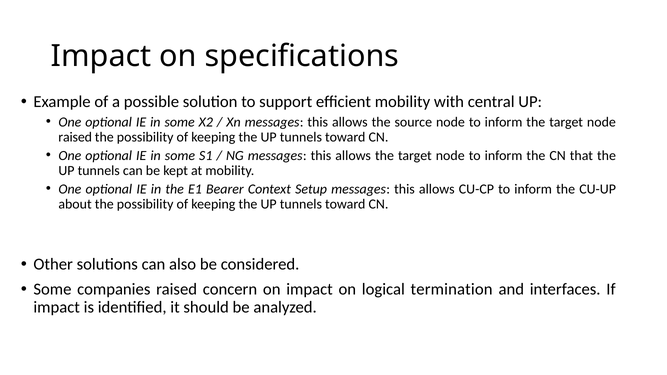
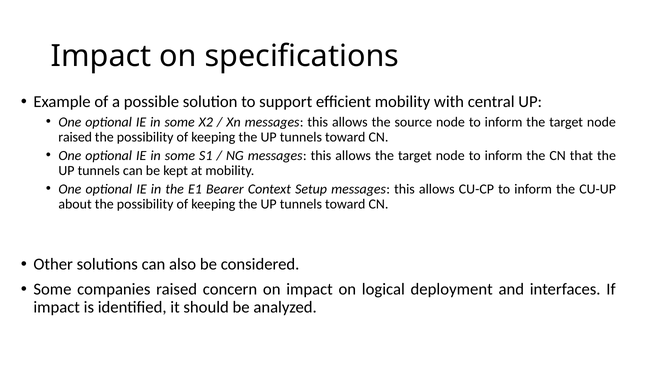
termination: termination -> deployment
